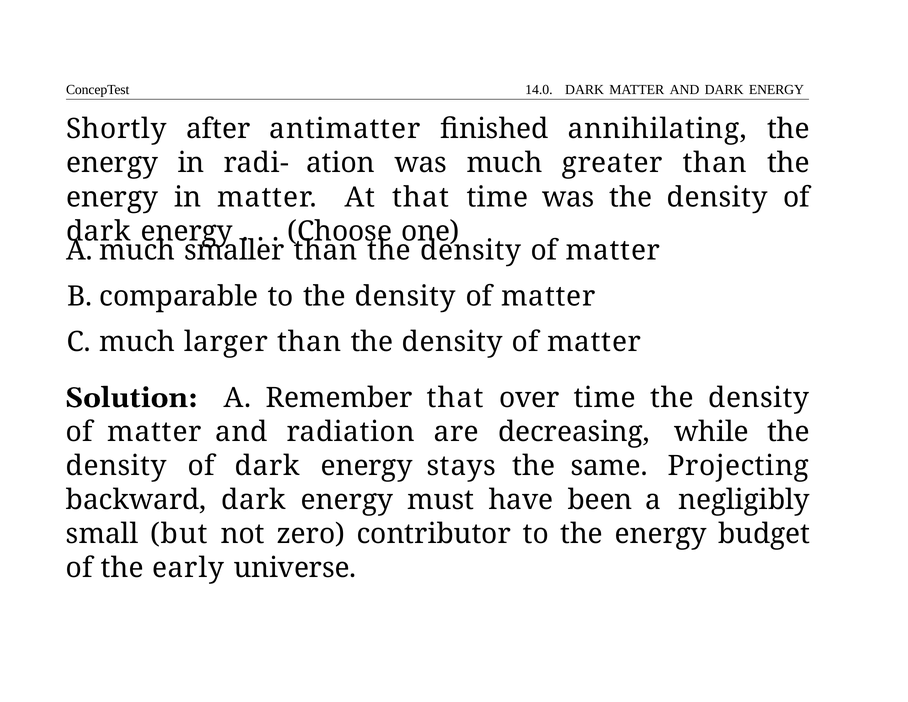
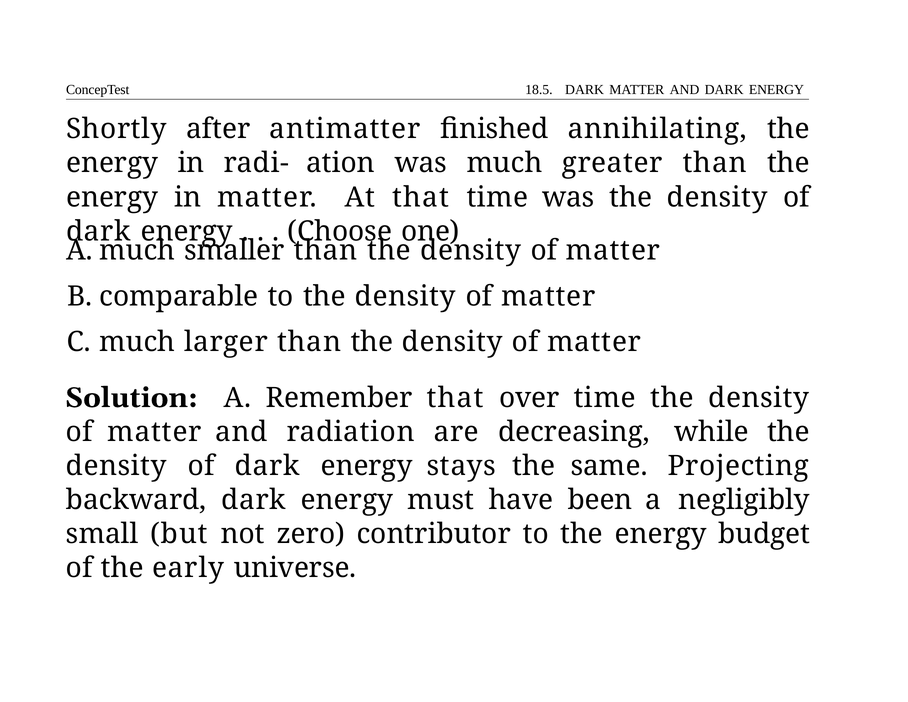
14.0: 14.0 -> 18.5
